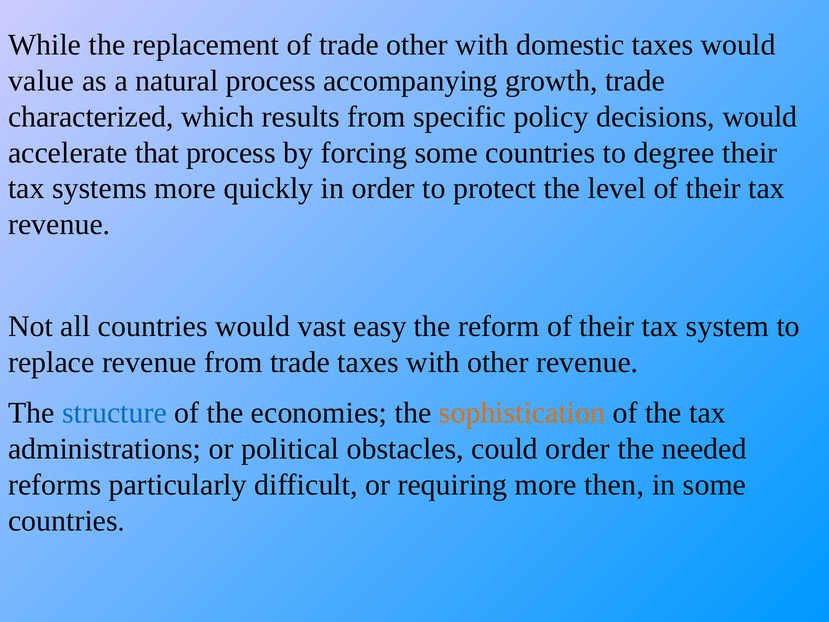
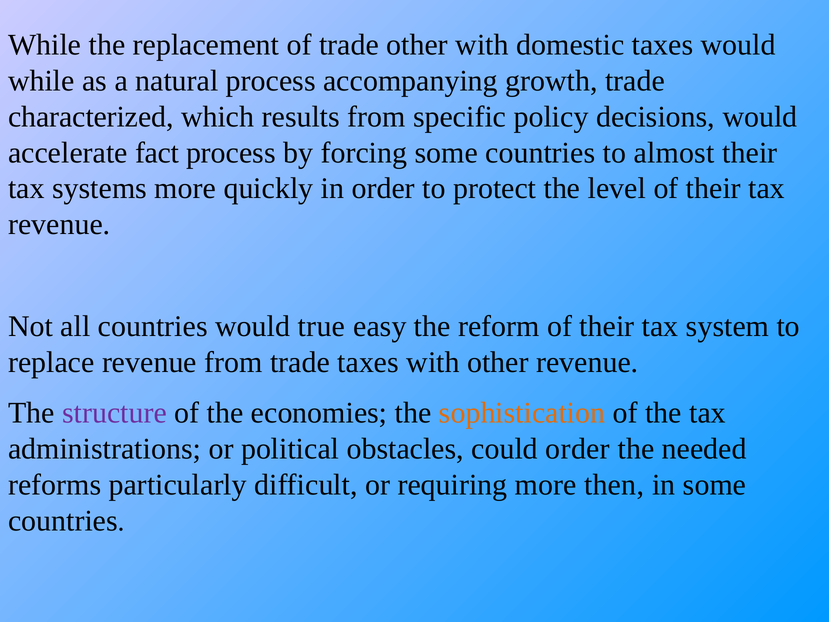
value at (41, 81): value -> while
that: that -> fact
degree: degree -> almost
vast: vast -> true
structure colour: blue -> purple
